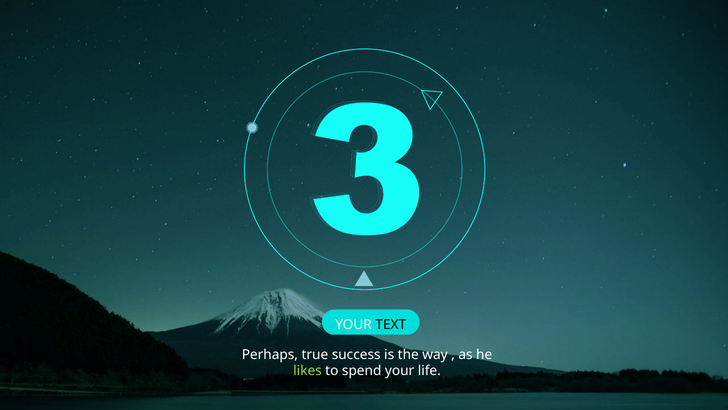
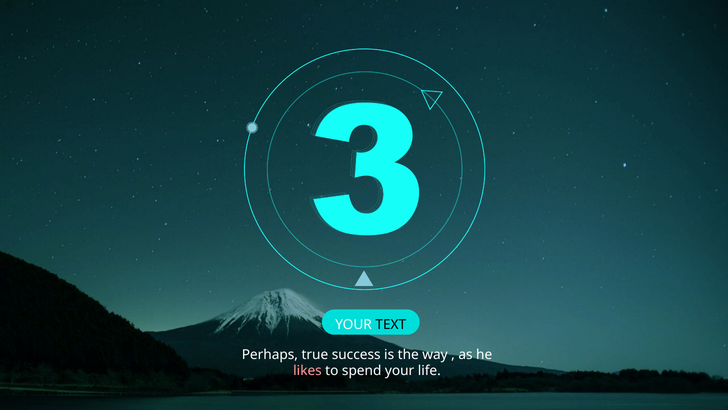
likes colour: light green -> pink
